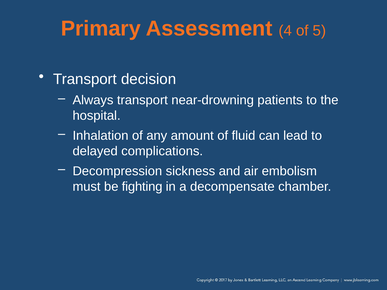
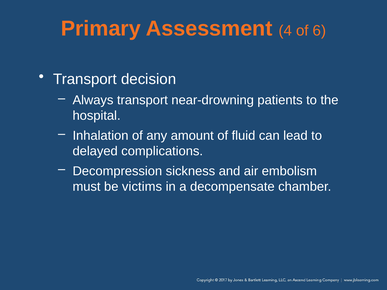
5: 5 -> 6
fighting: fighting -> victims
